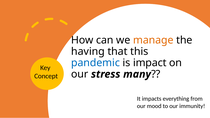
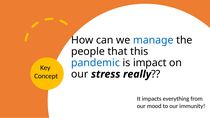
manage colour: orange -> blue
having: having -> people
many: many -> really
